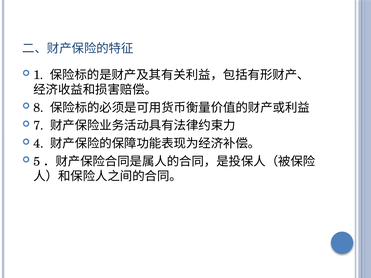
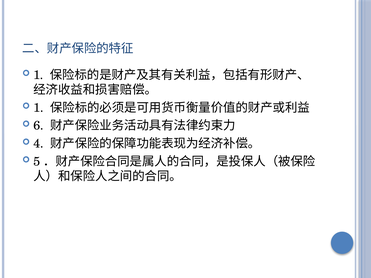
8 at (38, 108): 8 -> 1
7: 7 -> 6
